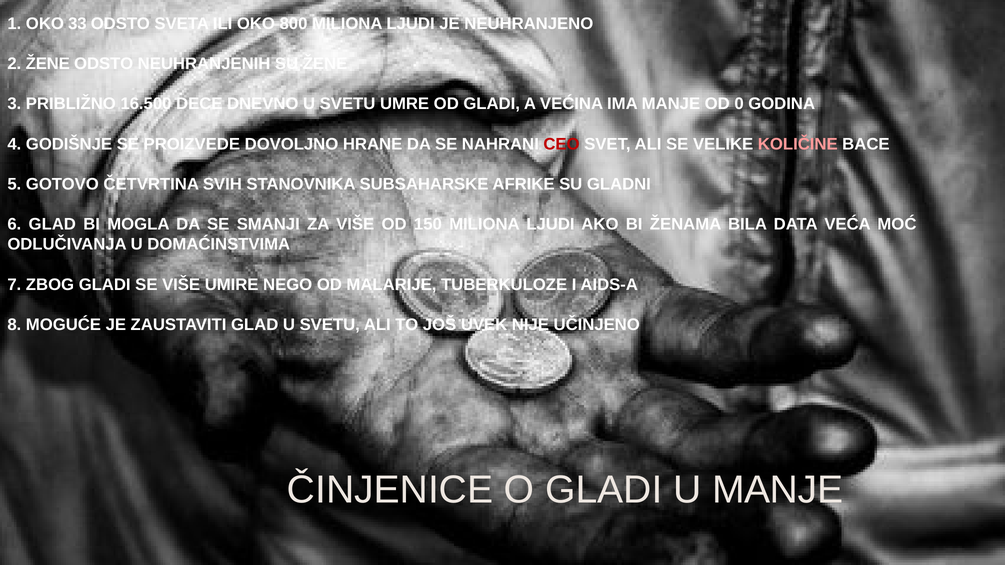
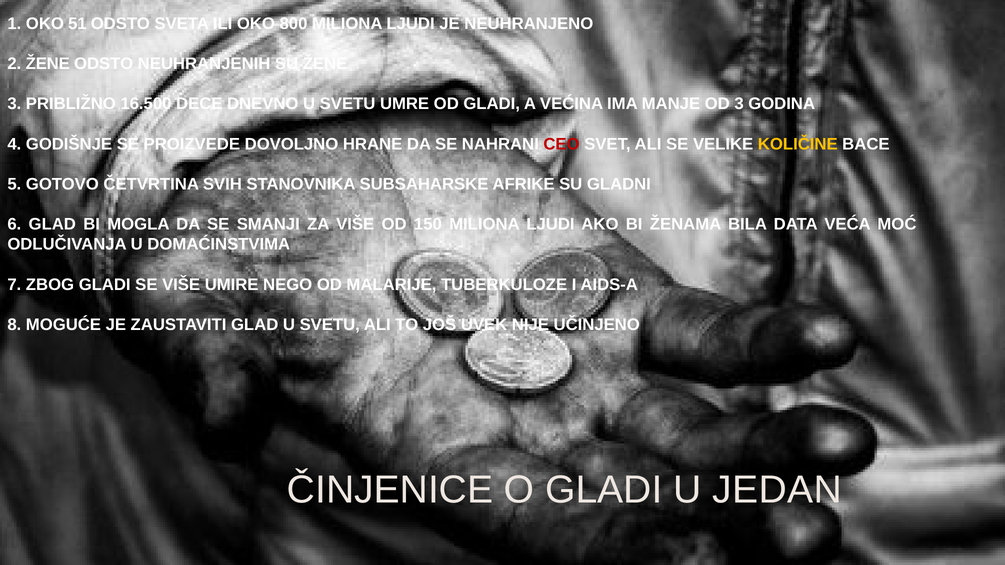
33: 33 -> 51
OD 0: 0 -> 3
KOLIČINE colour: pink -> yellow
U MANJE: MANJE -> JEDAN
